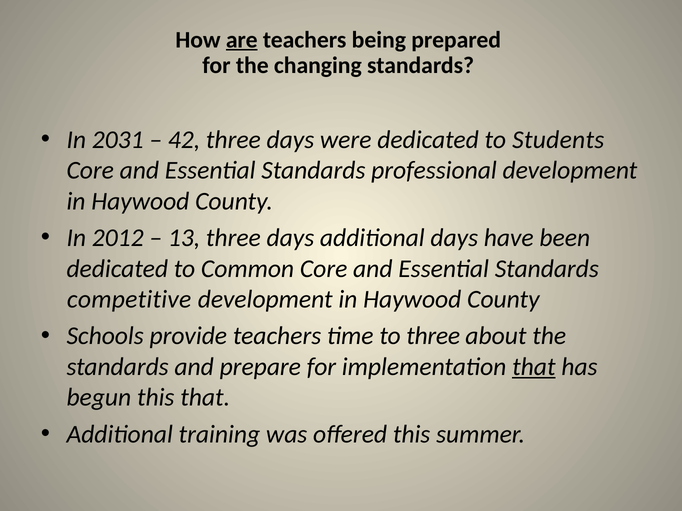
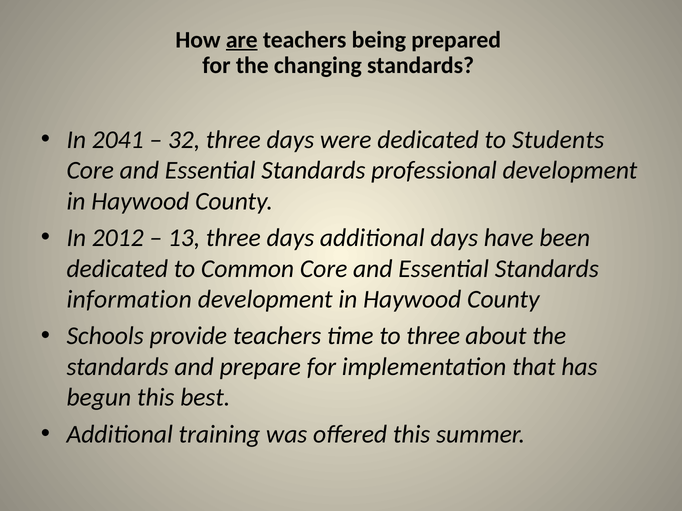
2031: 2031 -> 2041
42: 42 -> 32
competitive: competitive -> information
that at (534, 367) underline: present -> none
this that: that -> best
